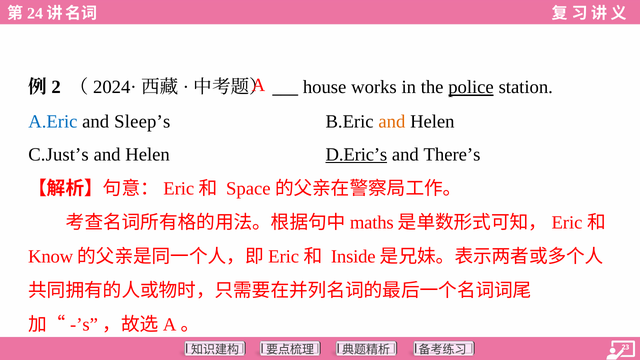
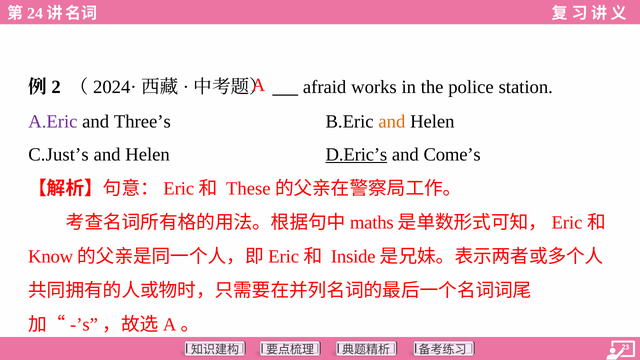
house: house -> afraid
police underline: present -> none
A.Eric colour: blue -> purple
Sleep’s: Sleep’s -> Three’s
There’s: There’s -> Come’s
Space: Space -> These
